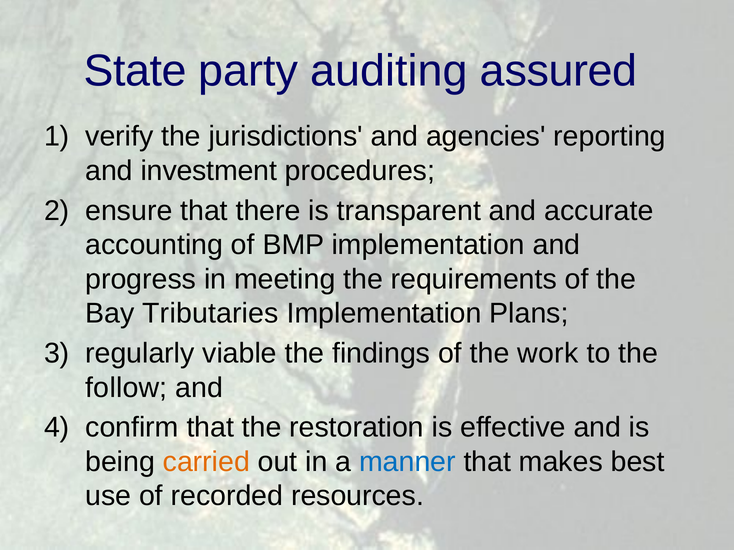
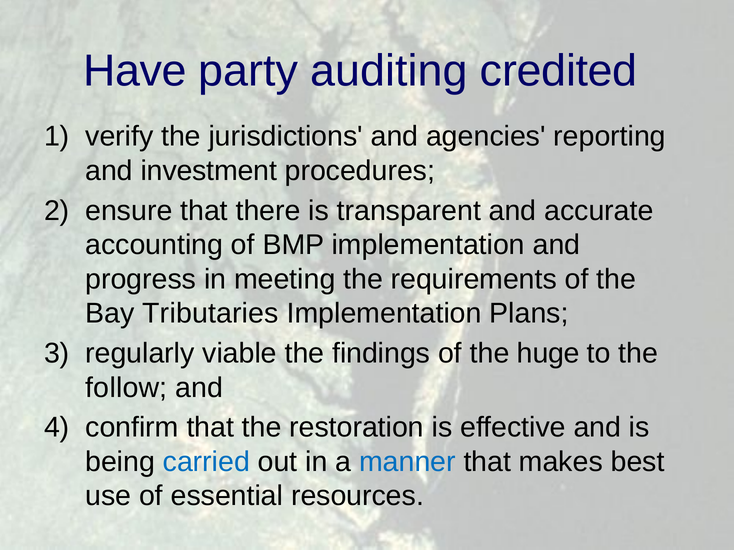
State: State -> Have
assured: assured -> credited
work: work -> huge
carried colour: orange -> blue
recorded: recorded -> essential
